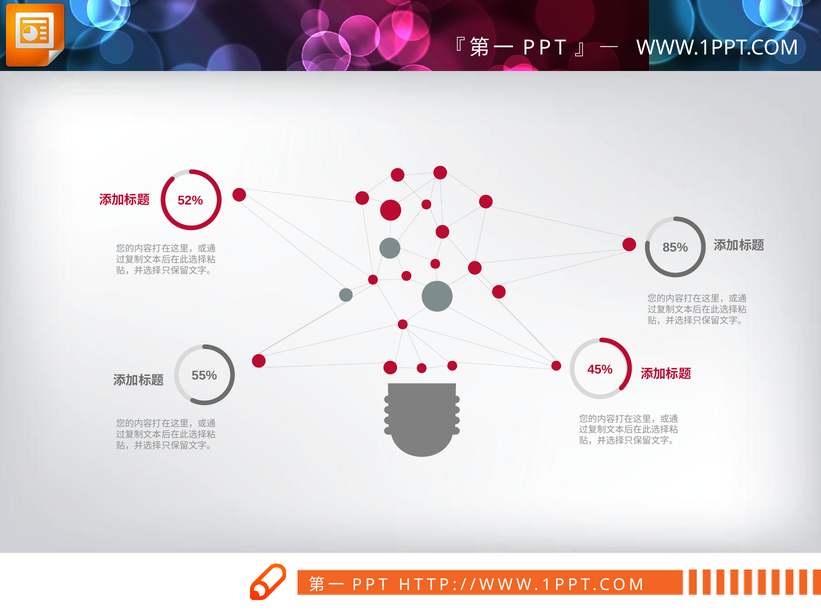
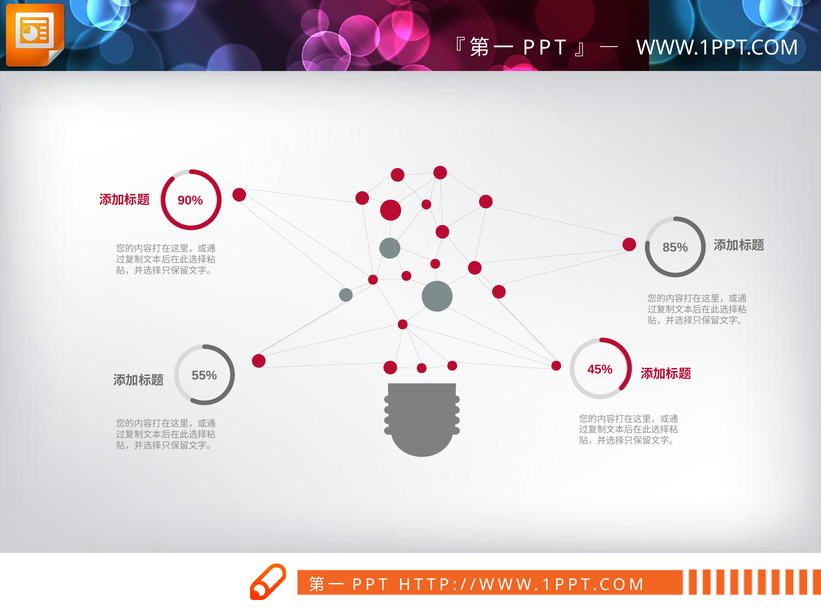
52%: 52% -> 90%
